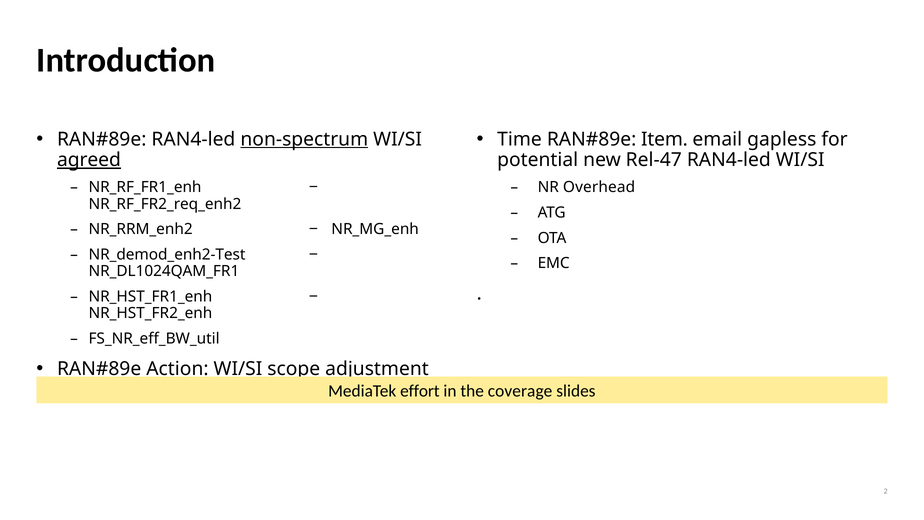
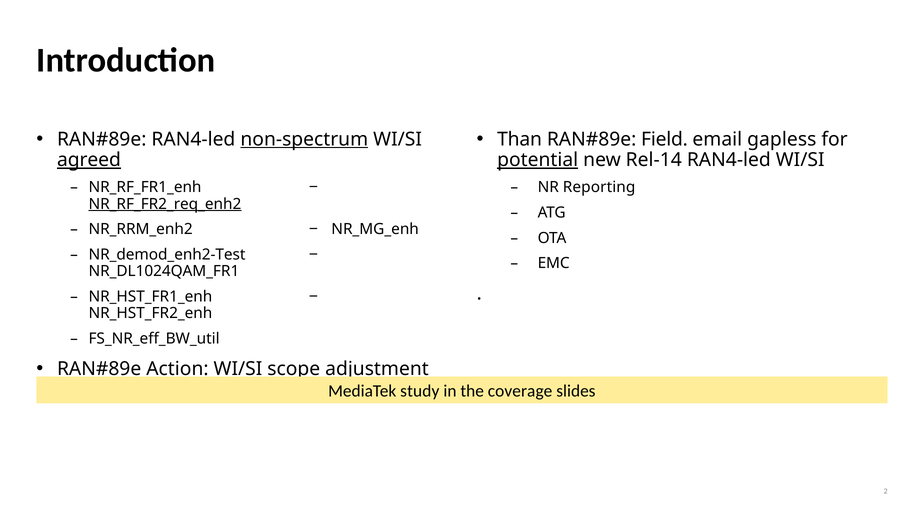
Time: Time -> Than
Item: Item -> Field
potential underline: none -> present
Rel-47: Rel-47 -> Rel-14
Overhead: Overhead -> Reporting
NR_RF_FR2_req_enh2 underline: none -> present
effort: effort -> study
